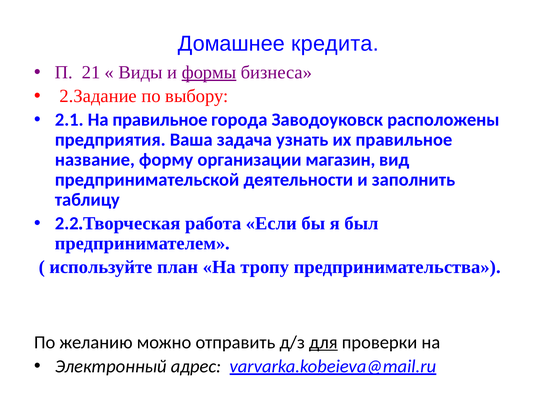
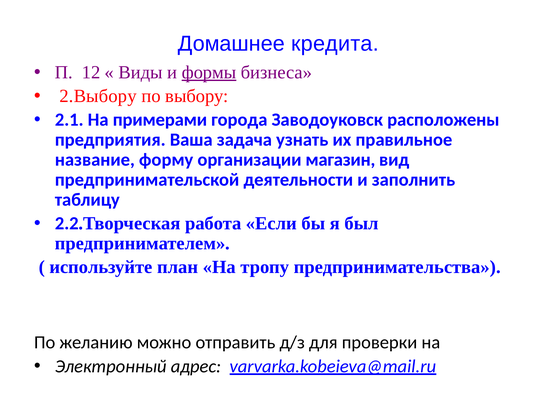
21: 21 -> 12
2.Задание: 2.Задание -> 2.Выбору
На правильное: правильное -> примерами
для underline: present -> none
